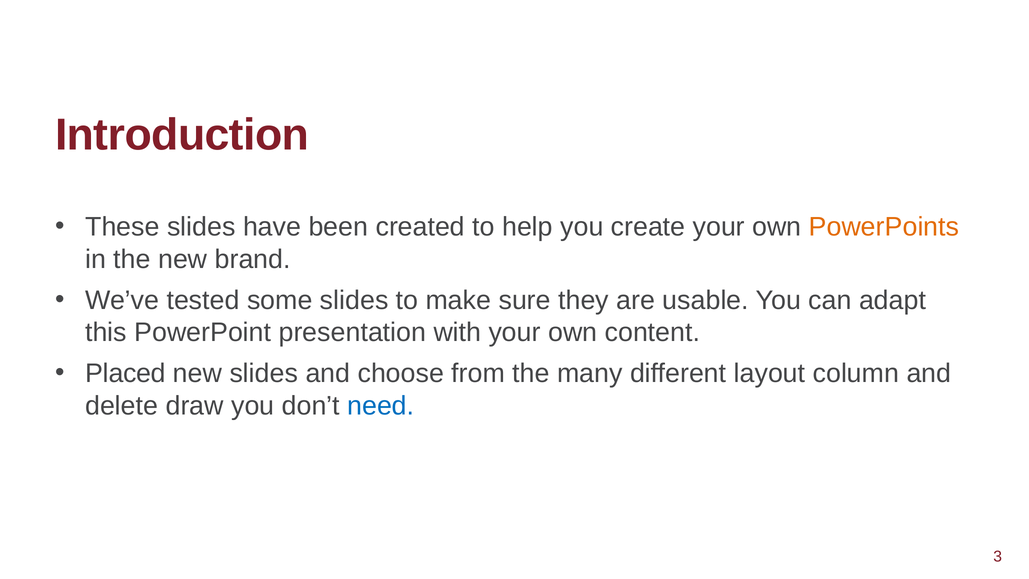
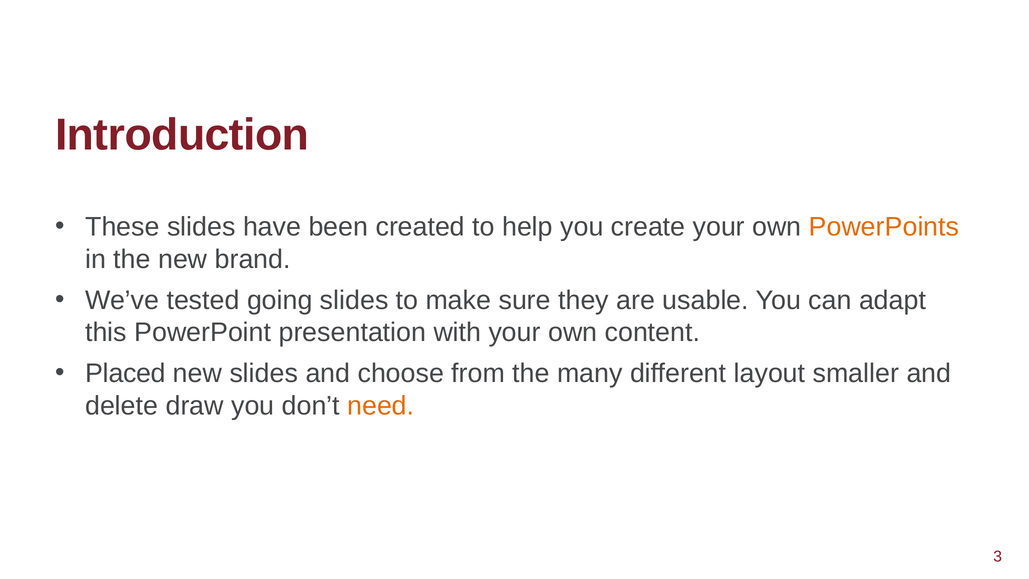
some: some -> going
column: column -> smaller
need colour: blue -> orange
